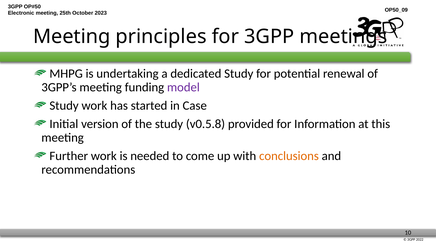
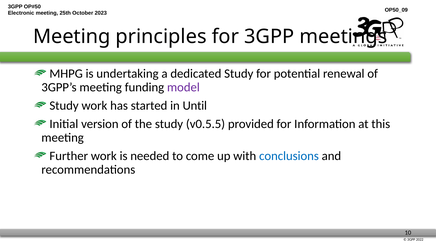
Case: Case -> Until
v0.5.8: v0.5.8 -> v0.5.5
conclusions colour: orange -> blue
